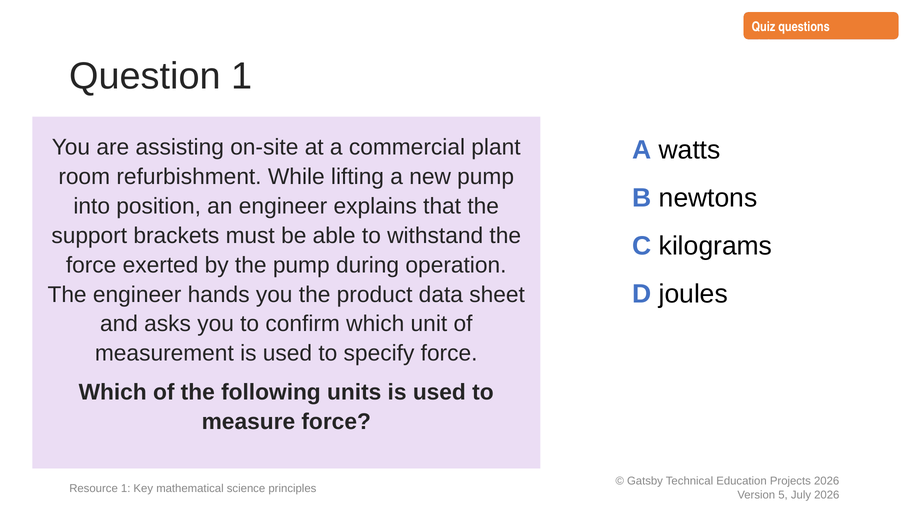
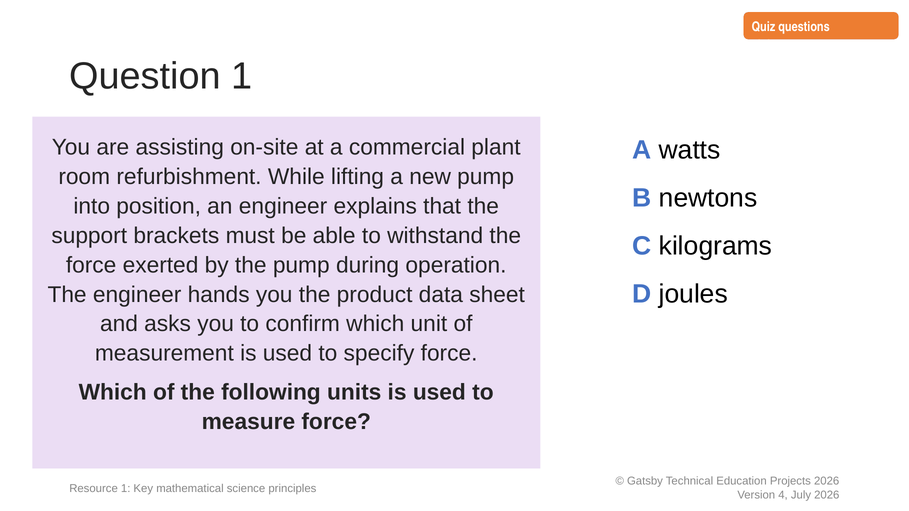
5: 5 -> 4
